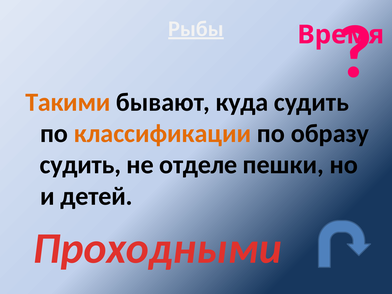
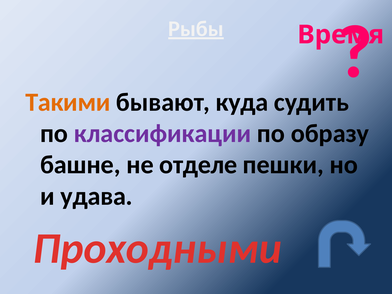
классификации colour: orange -> purple
судить at (80, 165): судить -> башне
детей: детей -> удава
